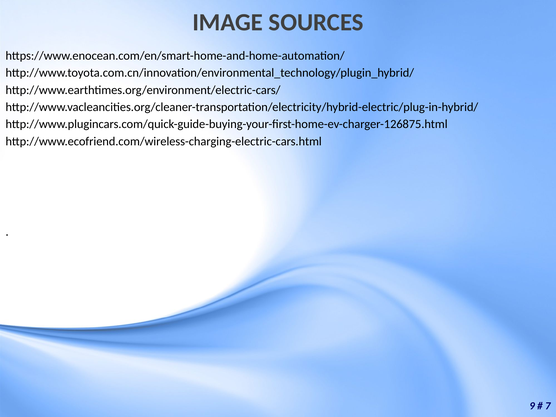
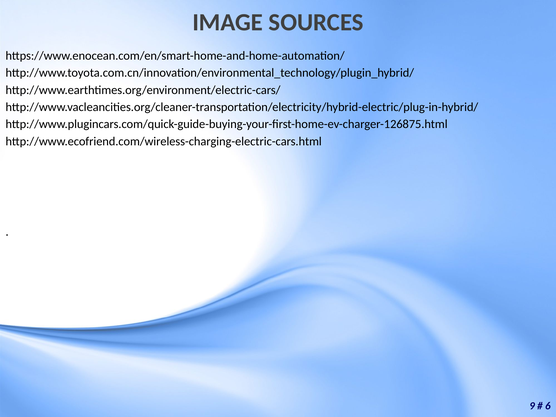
7: 7 -> 6
